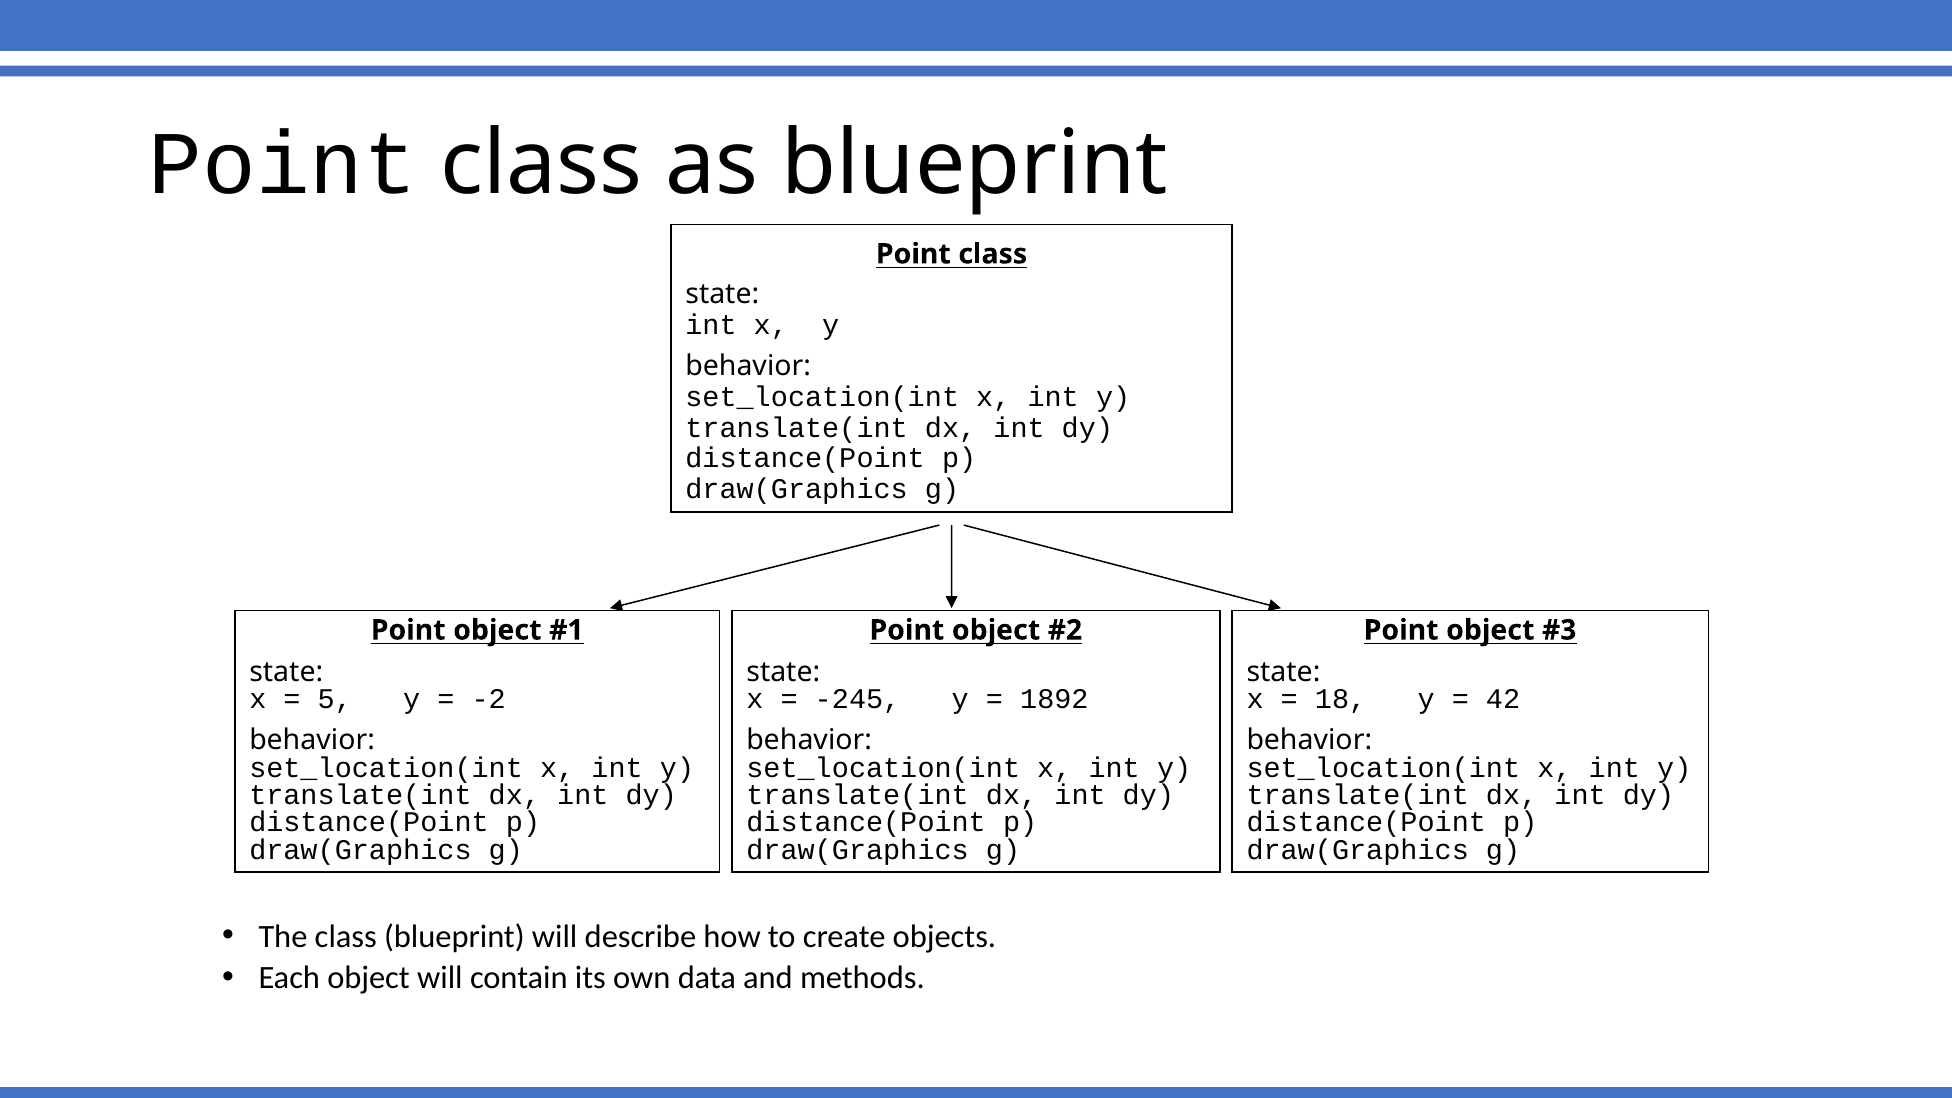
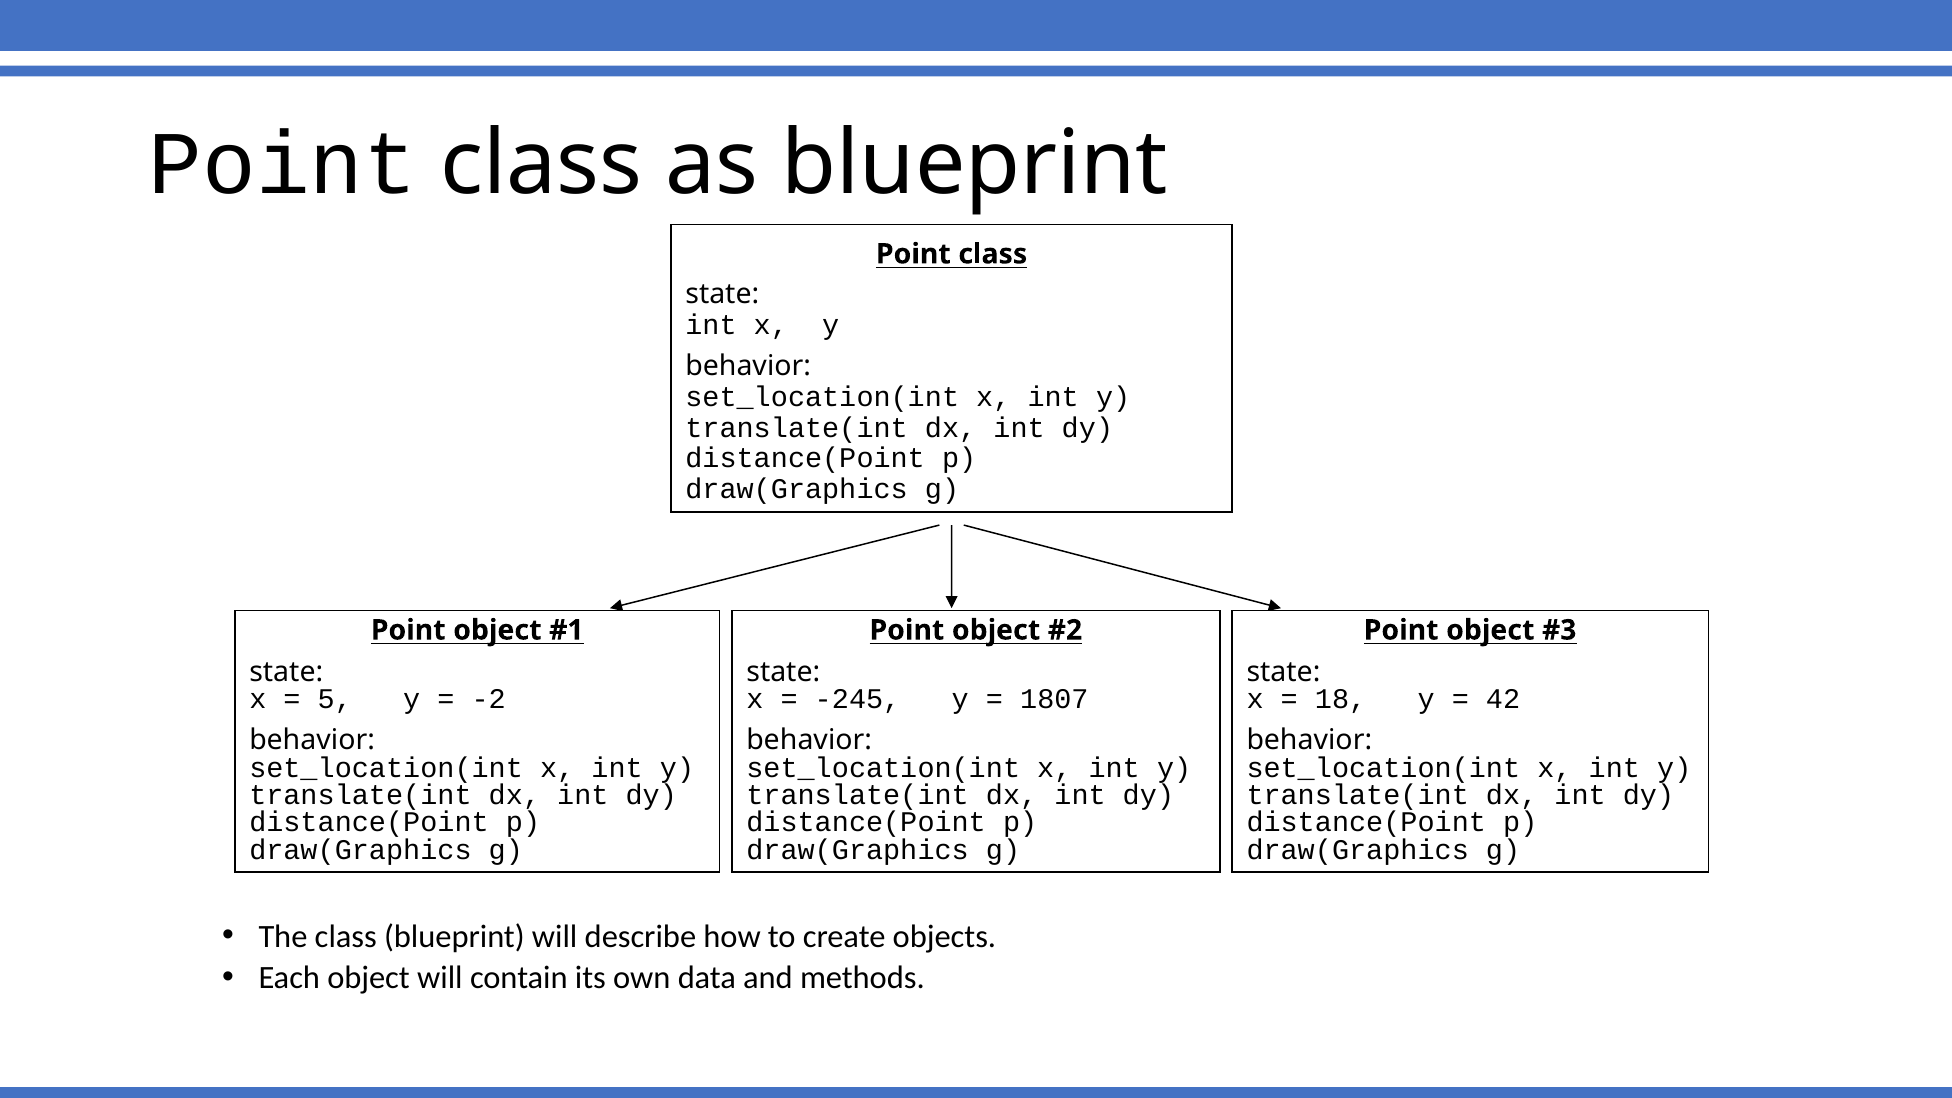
1892: 1892 -> 1807
